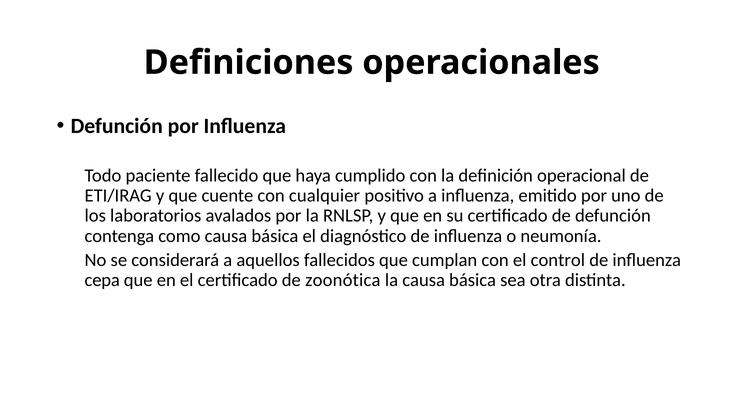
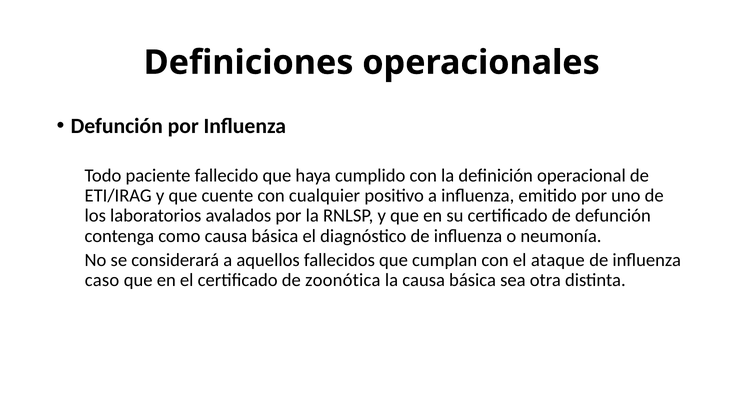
control: control -> ataque
cepa: cepa -> caso
